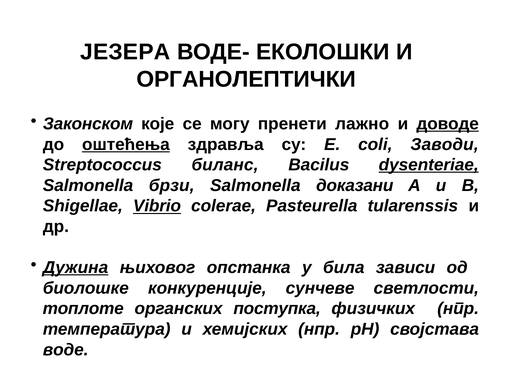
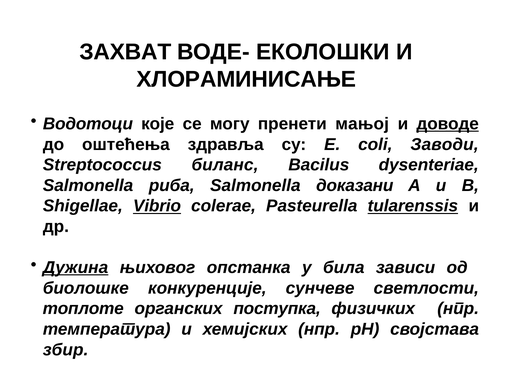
ЈЕЗЕРА: ЈЕЗЕРА -> ЗАХВАТ
ОРГАНОЛЕПТИЧКИ: ОРГАНОЛЕПТИЧКИ -> ХЛОРАМИНИСАЊЕ
Законском: Законском -> Водотоци
лажно: лажно -> мањој
оштећења underline: present -> none
dysenteriae underline: present -> none
брзи: брзи -> риба
tularenssis underline: none -> present
водe: водe -> збир
